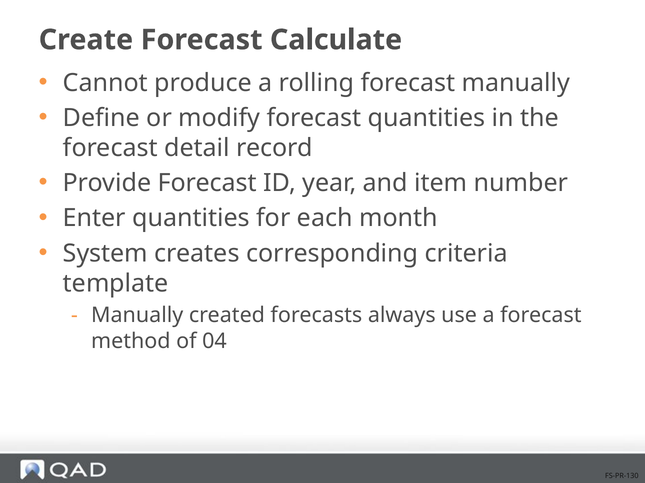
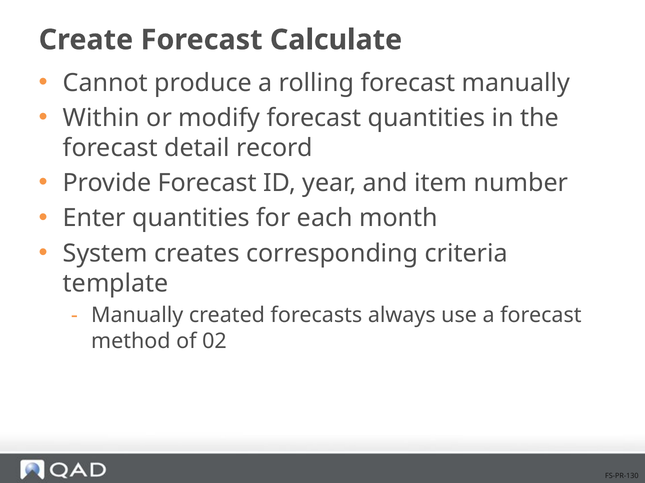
Define: Define -> Within
04: 04 -> 02
